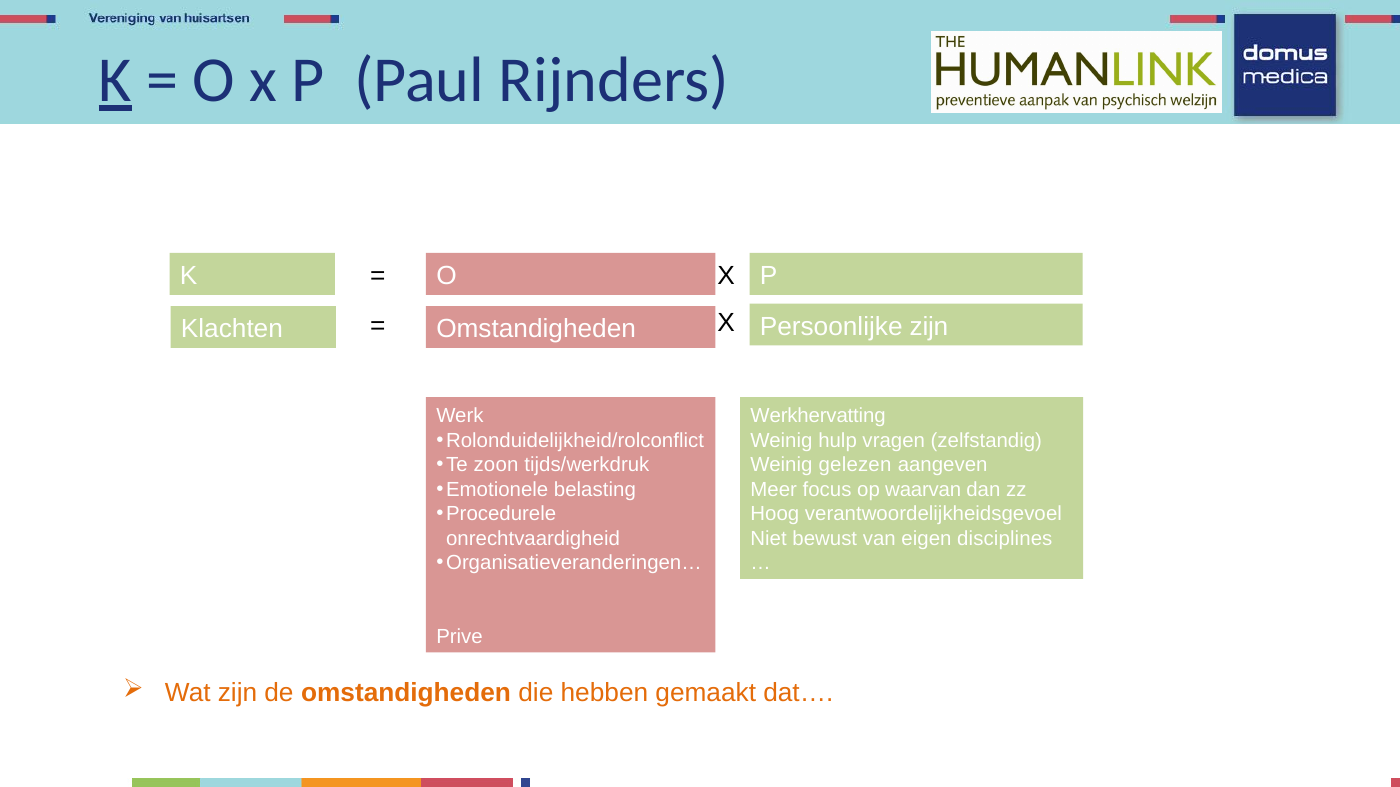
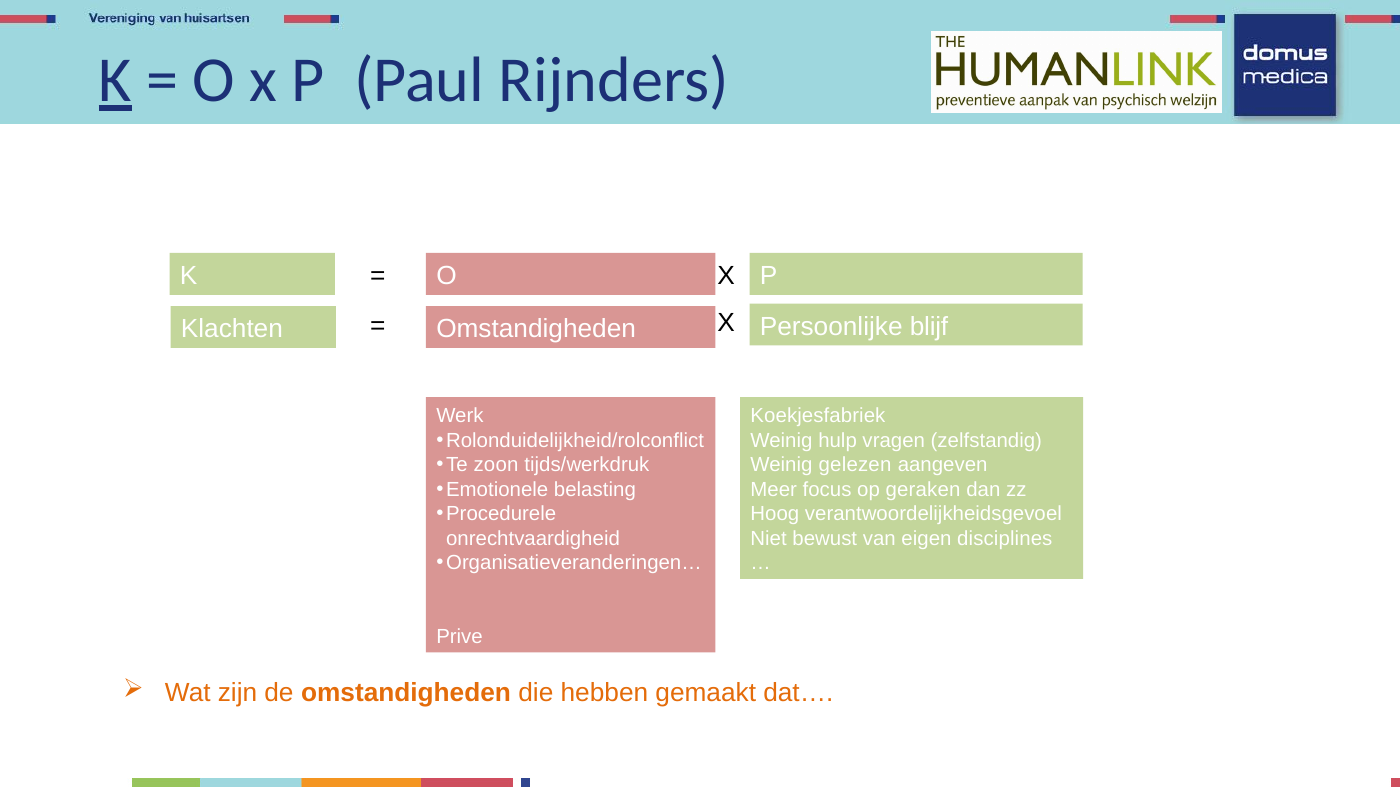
Persoonlijke zijn: zijn -> blijf
Werkhervatting: Werkhervatting -> Koekjesfabriek
waarvan: waarvan -> geraken
